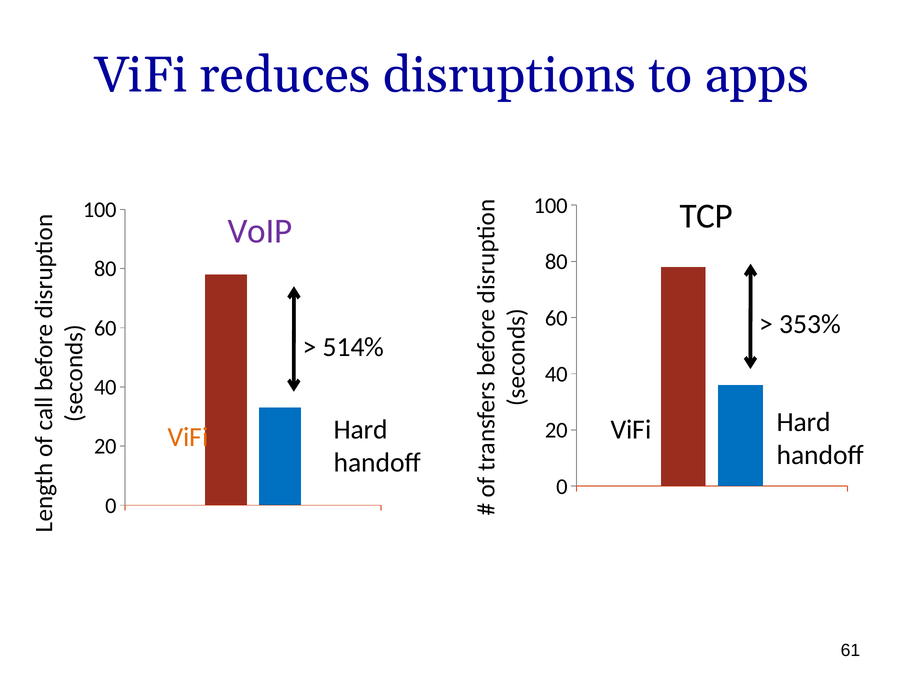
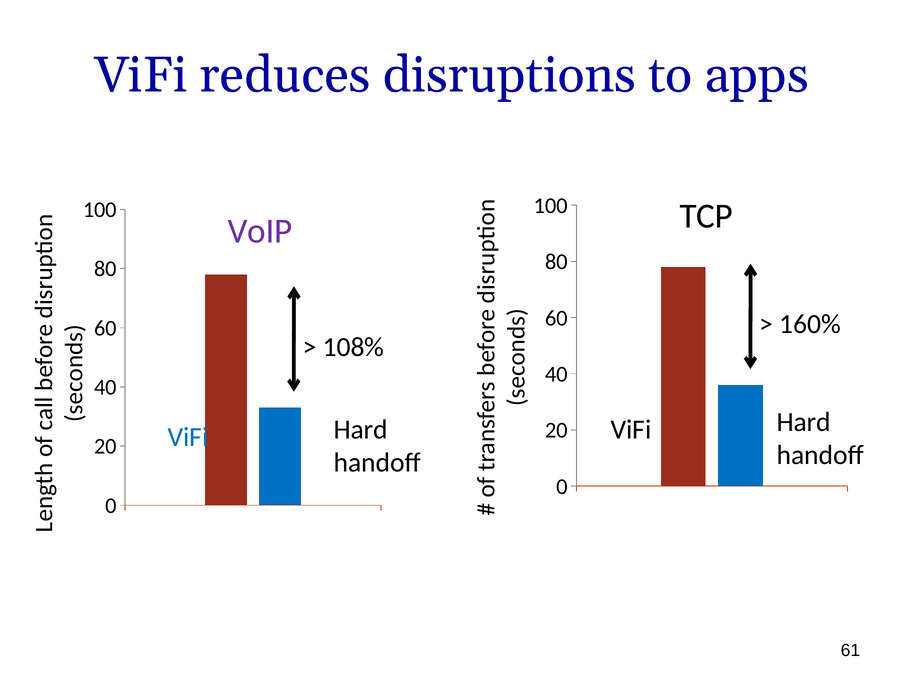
353%: 353% -> 160%
514%: 514% -> 108%
ViFi at (188, 437) colour: orange -> blue
